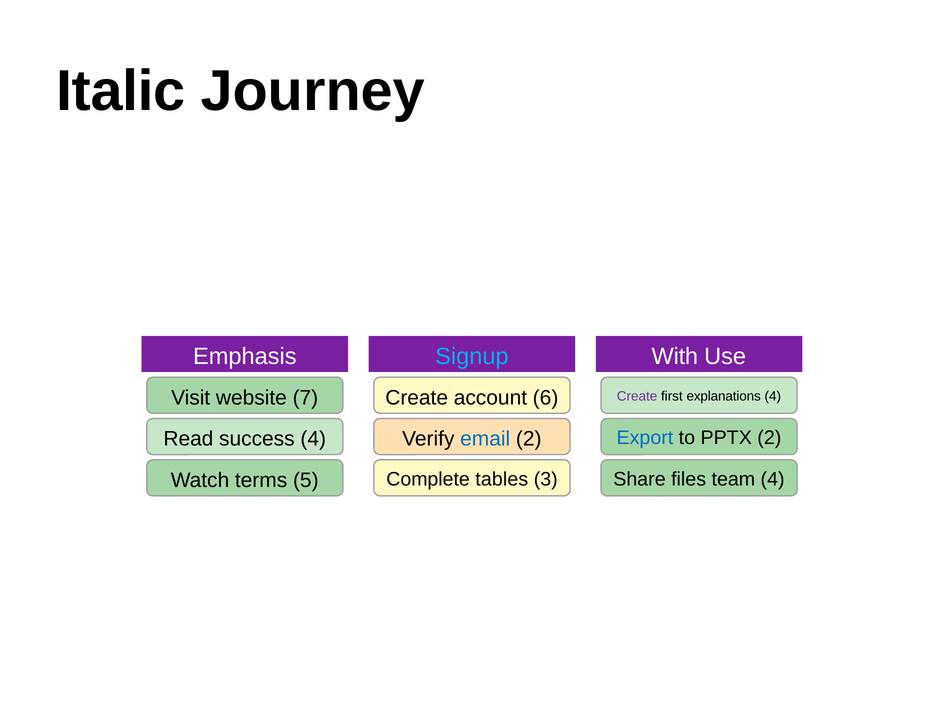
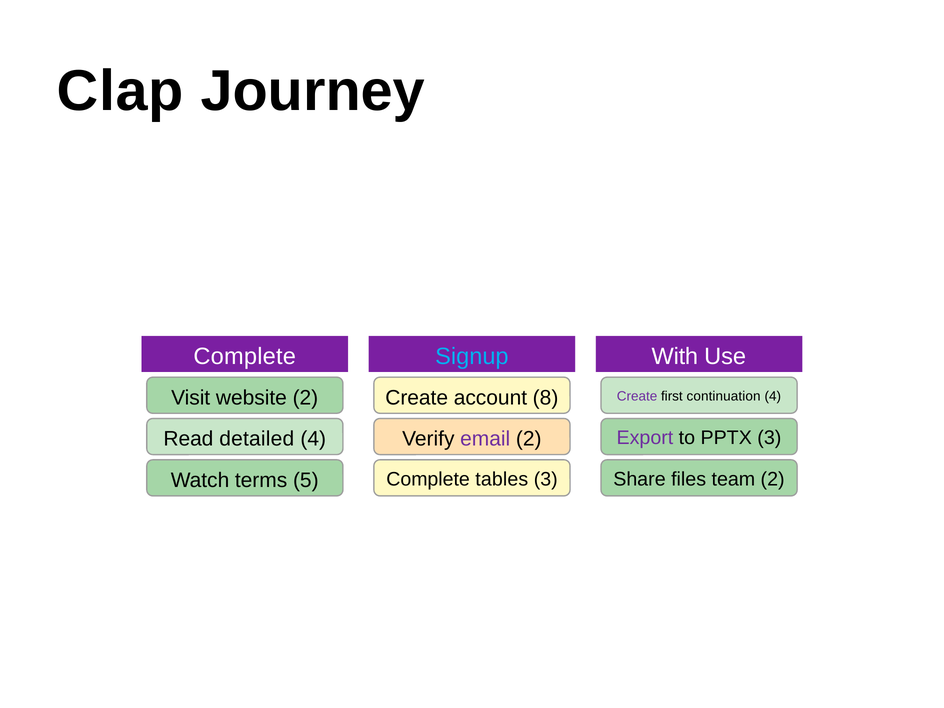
Italic: Italic -> Clap
Emphasis at (245, 356): Emphasis -> Complete
website 7: 7 -> 2
6: 6 -> 8
explanations: explanations -> continuation
Export colour: blue -> purple
PPTX 2: 2 -> 3
success: success -> detailed
email colour: blue -> purple
team 4: 4 -> 2
